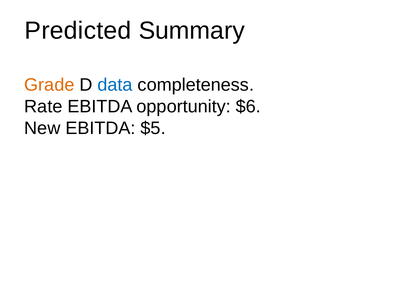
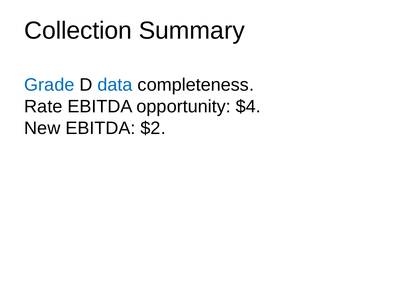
Predicted: Predicted -> Collection
Grade colour: orange -> blue
$6: $6 -> $4
$5: $5 -> $2
